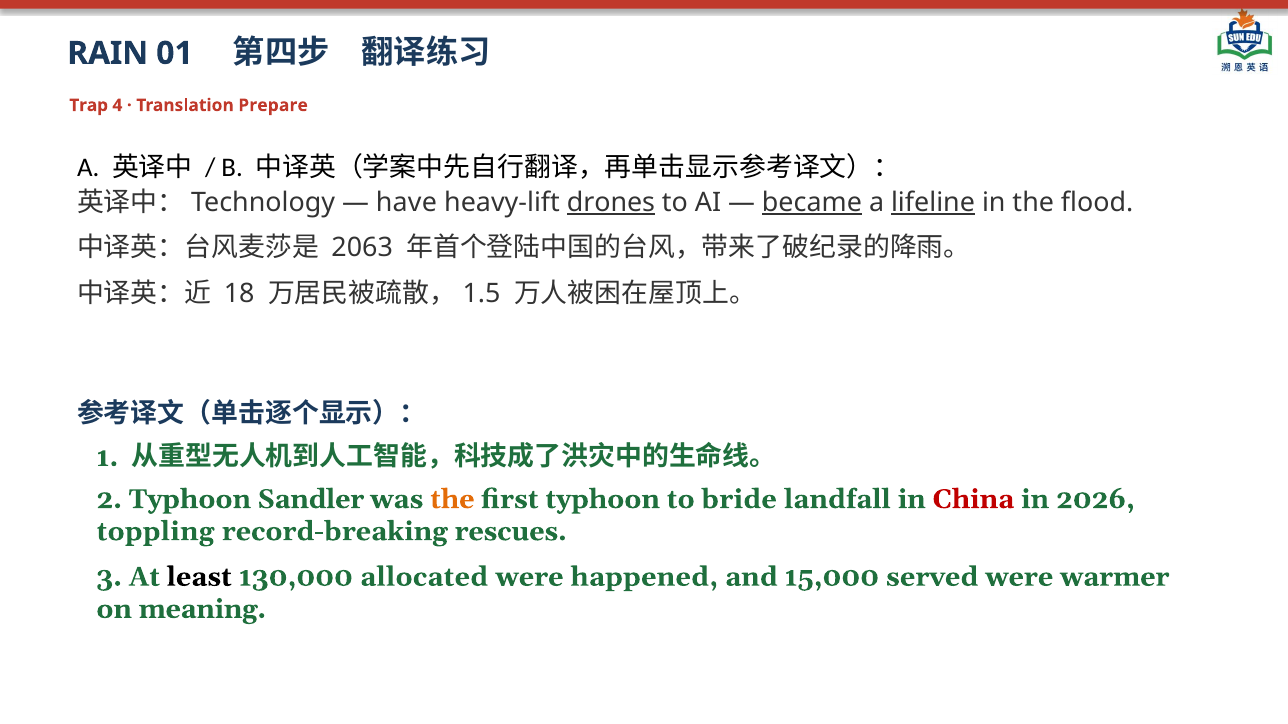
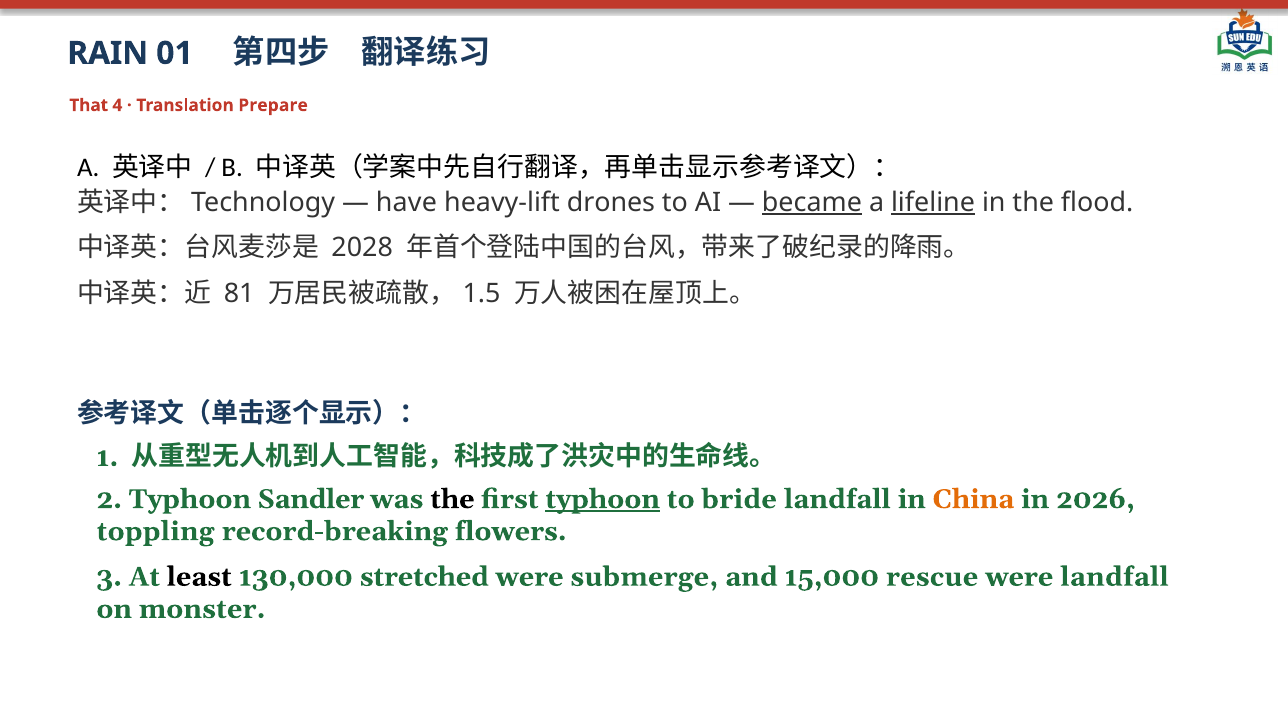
Trap: Trap -> That
drones underline: present -> none
2063: 2063 -> 2028
18: 18 -> 81
the at (452, 500) colour: orange -> black
typhoon at (603, 500) underline: none -> present
China colour: red -> orange
rescues: rescues -> flowers
allocated: allocated -> stretched
happened: happened -> submerge
served: served -> rescue
were warmer: warmer -> landfall
meaning: meaning -> monster
